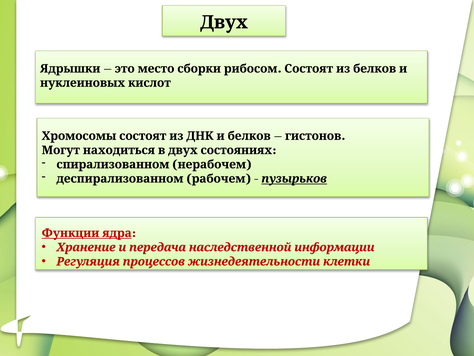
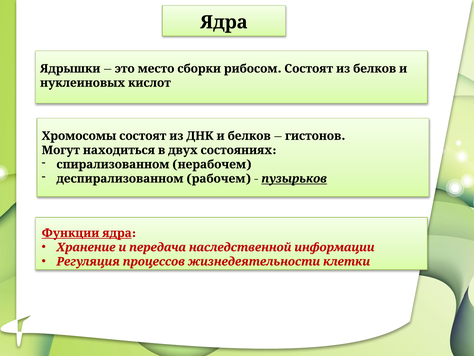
Двух at (224, 22): Двух -> Ядра
